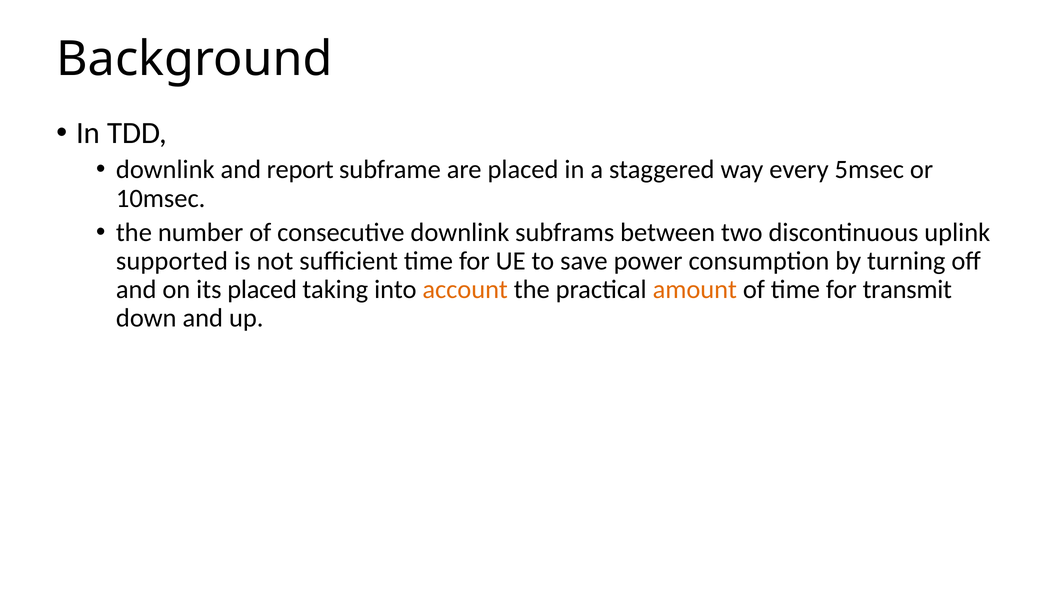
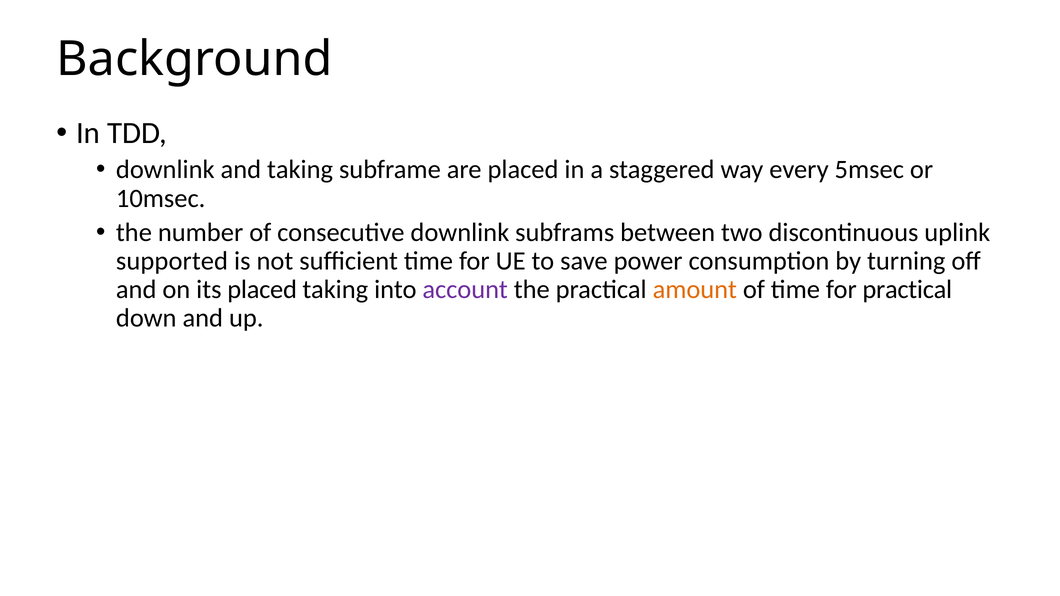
and report: report -> taking
account colour: orange -> purple
for transmit: transmit -> practical
